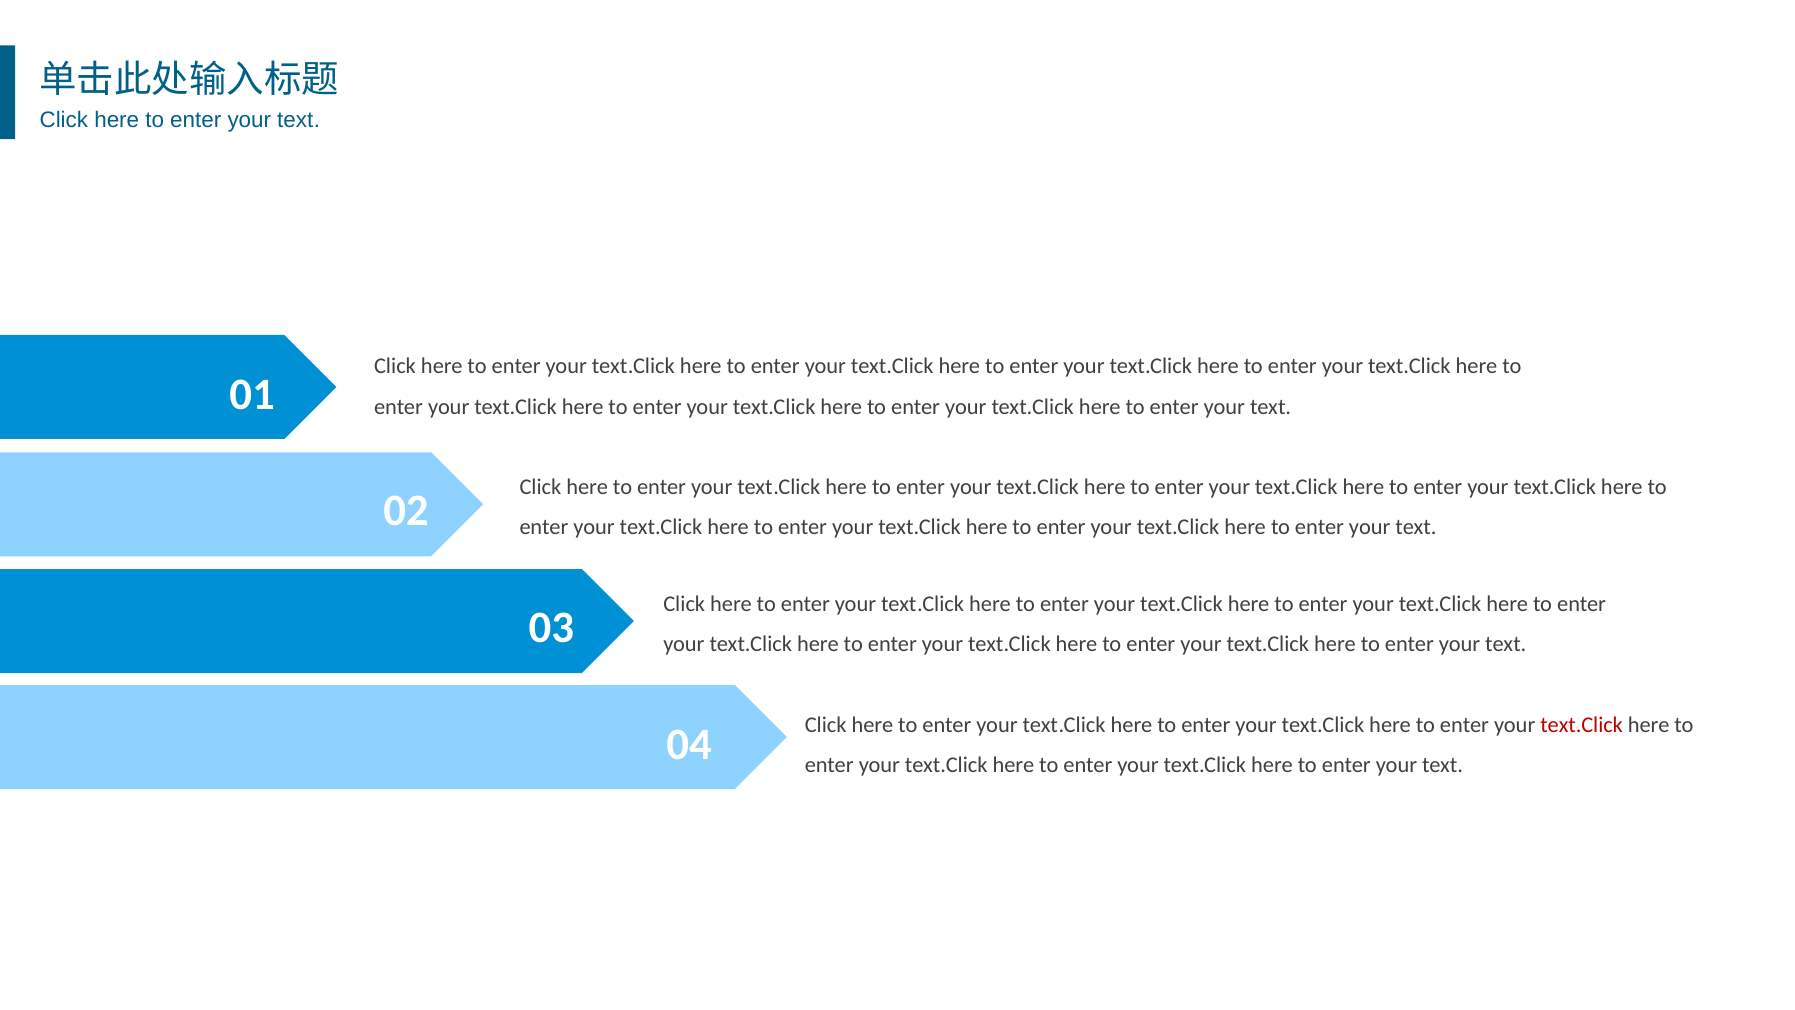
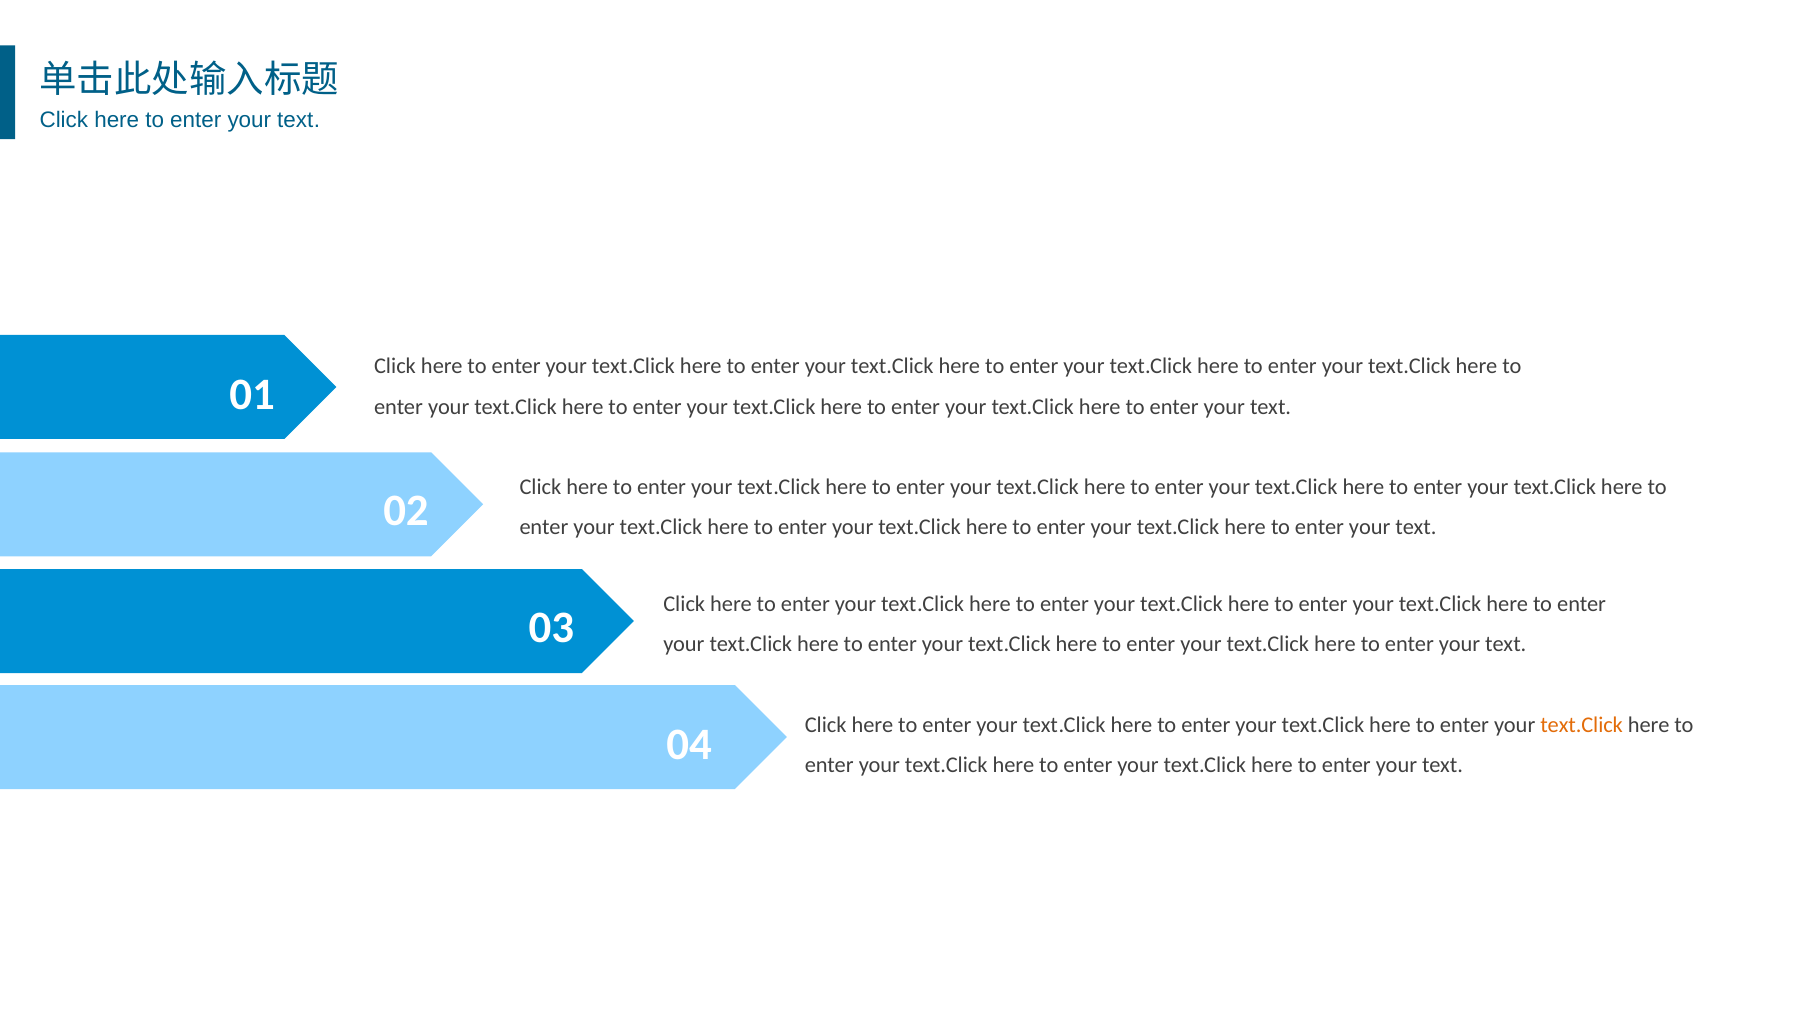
text.Click at (1582, 725) colour: red -> orange
